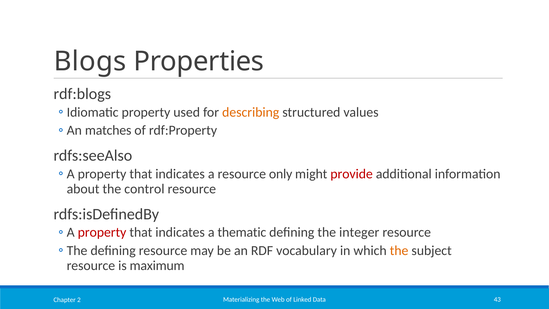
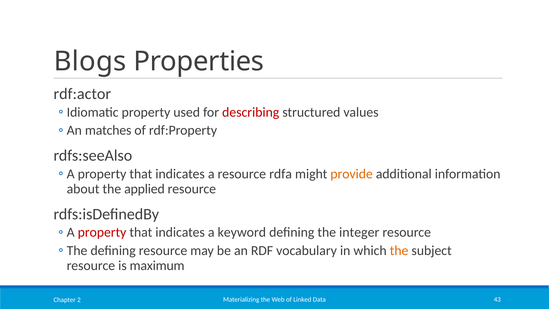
rdf:blogs: rdf:blogs -> rdf:actor
describing colour: orange -> red
only: only -> rdfa
provide colour: red -> orange
control: control -> applied
thematic: thematic -> keyword
